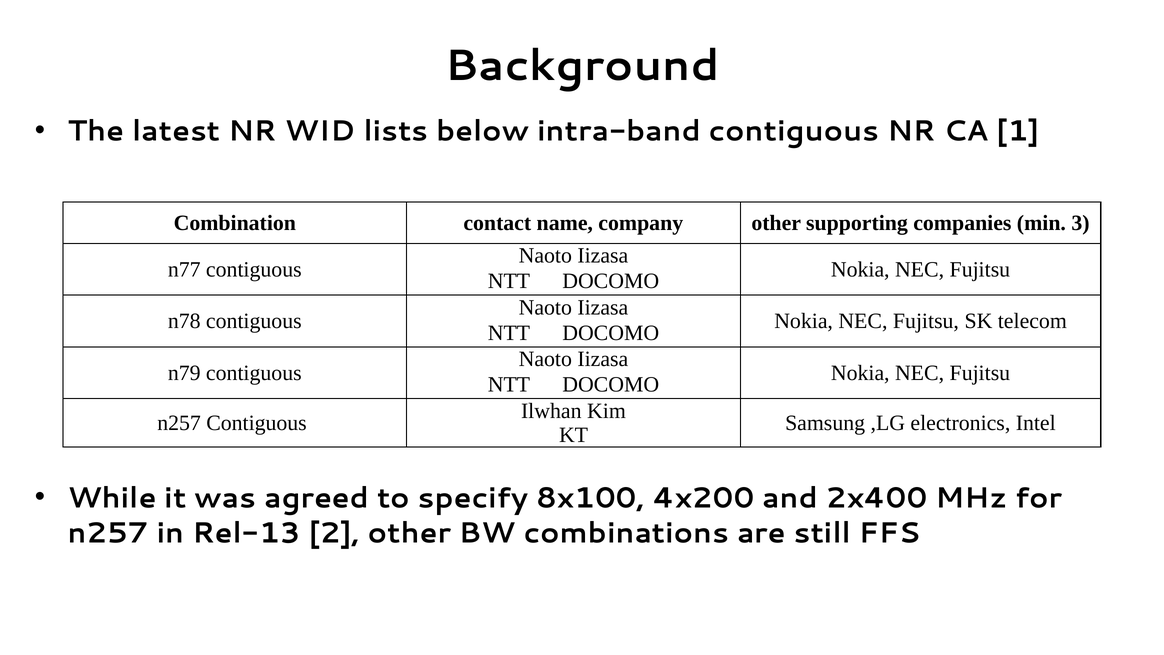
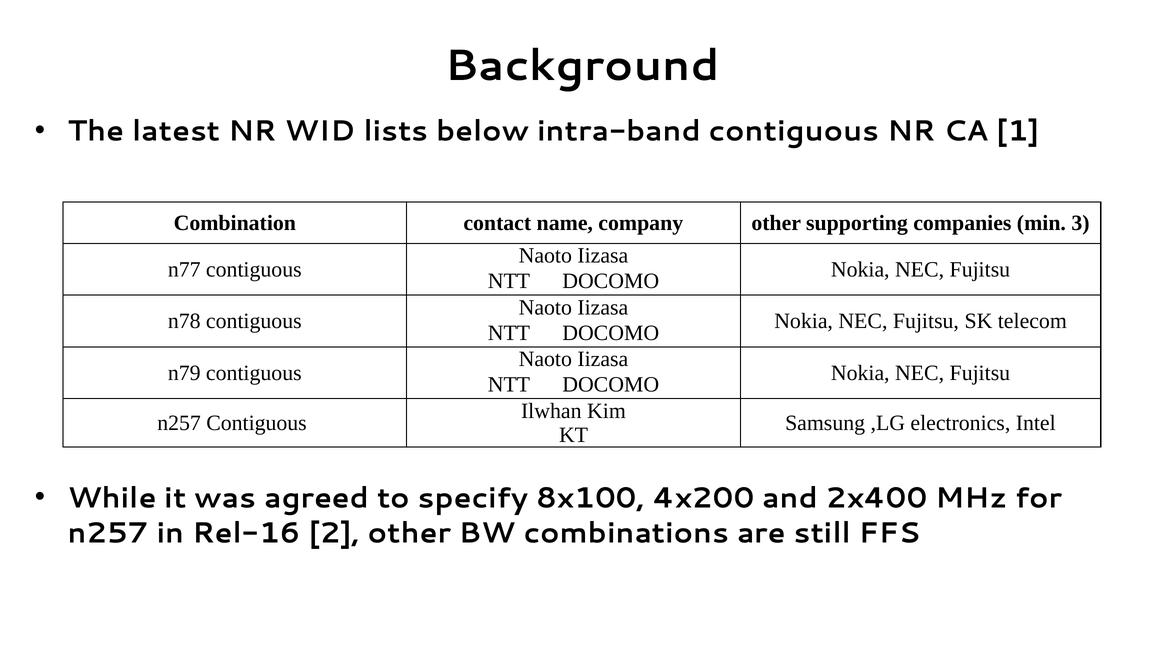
Rel-13: Rel-13 -> Rel-16
